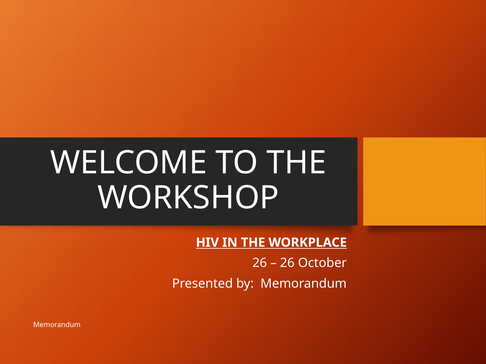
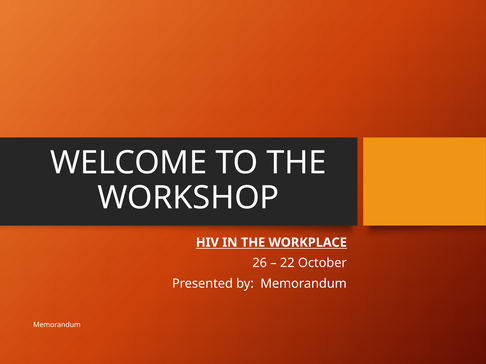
26 at (287, 263): 26 -> 22
